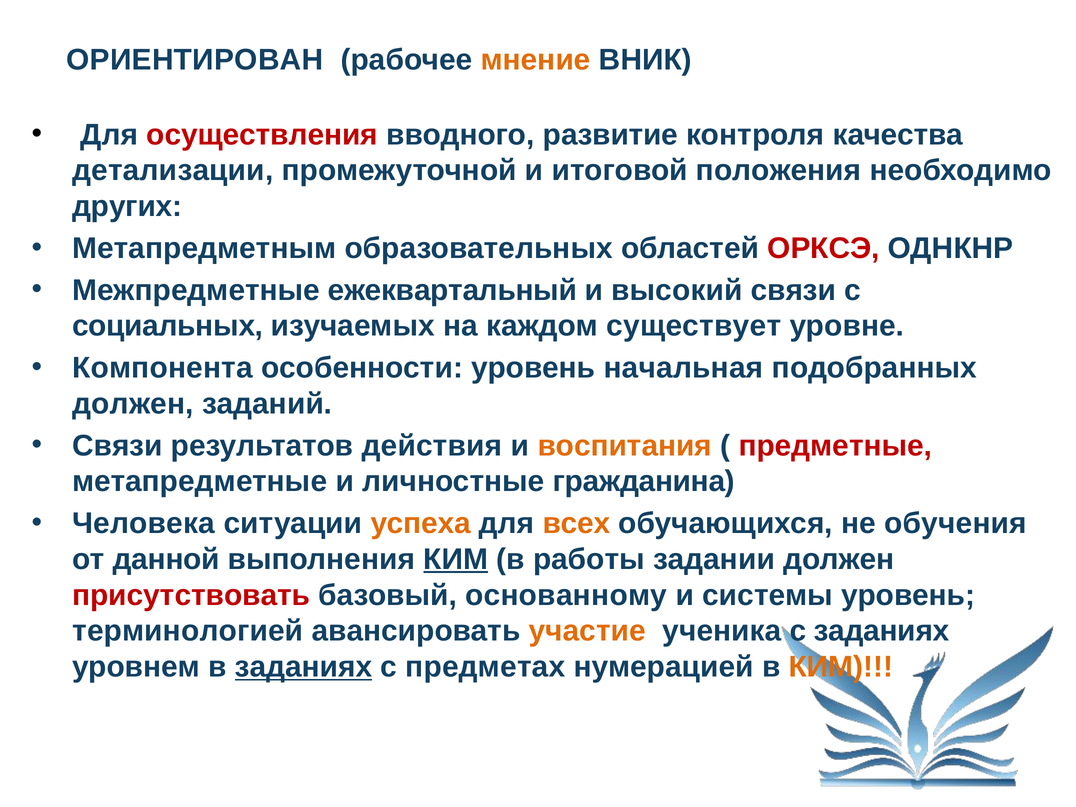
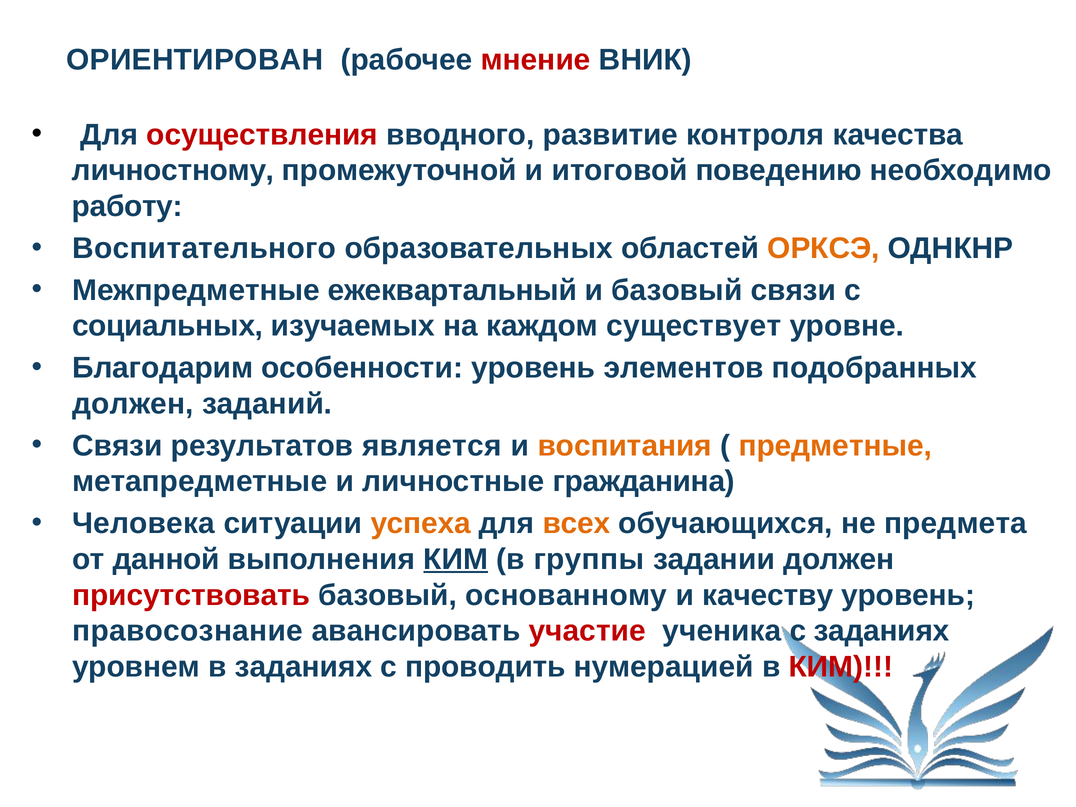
мнение colour: orange -> red
детализации: детализации -> личностному
положения: положения -> поведению
других: других -> работу
Метапредметным: Метапредметным -> Воспитательного
ОРКСЭ colour: red -> orange
и высокий: высокий -> базовый
Компонента: Компонента -> Благодарим
начальная: начальная -> элементов
действия: действия -> является
предметные colour: red -> orange
обучения: обучения -> предмета
работы: работы -> группы
системы: системы -> качеству
терминологией: терминологией -> правосознание
участие colour: orange -> red
заданиях at (303, 667) underline: present -> none
предметах: предметах -> проводить
КИМ at (841, 667) colour: orange -> red
